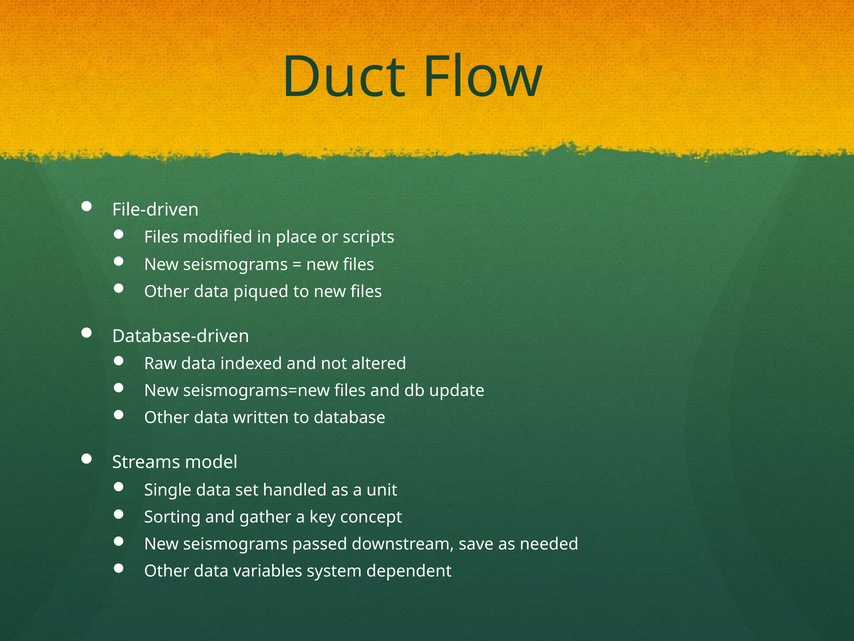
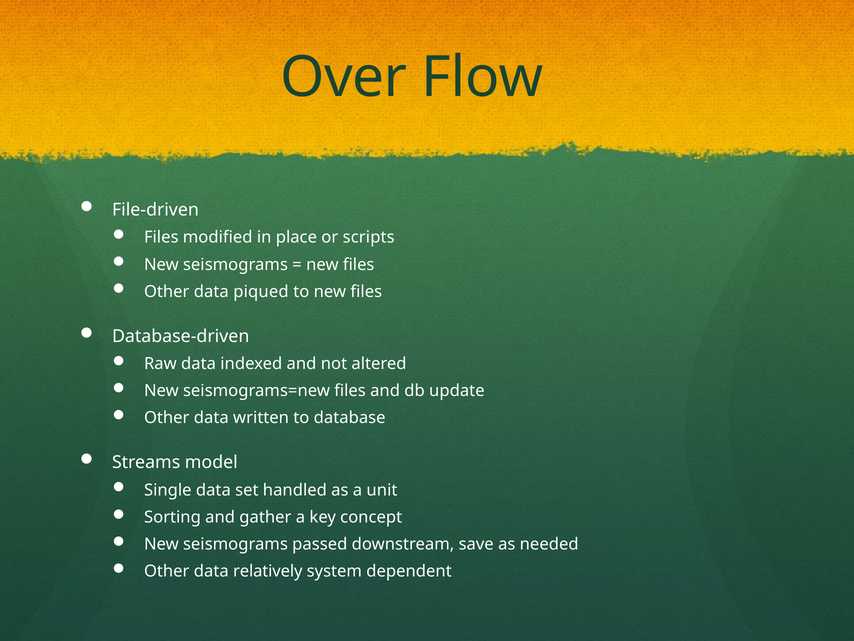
Duct: Duct -> Over
variables: variables -> relatively
